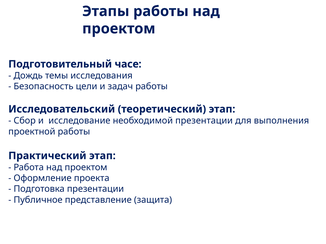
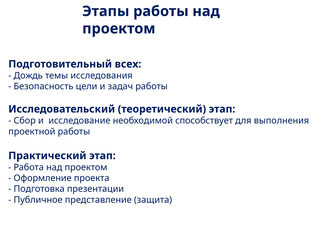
часе: часе -> всех
необходимой презентации: презентации -> способствует
